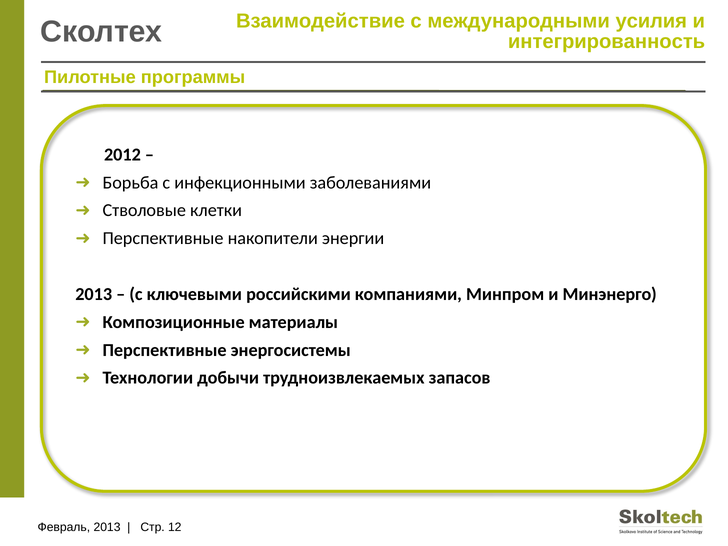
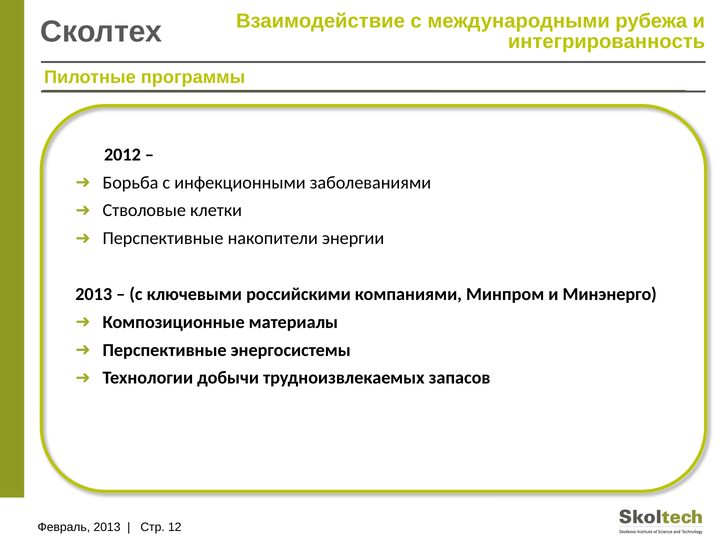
усилия: усилия -> рубежа
